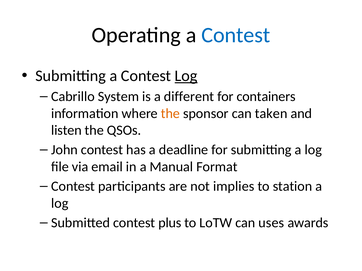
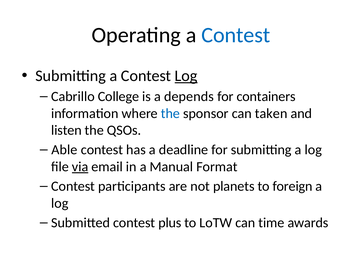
System: System -> College
different: different -> depends
the at (170, 114) colour: orange -> blue
John: John -> Able
via underline: none -> present
implies: implies -> planets
station: station -> foreign
uses: uses -> time
